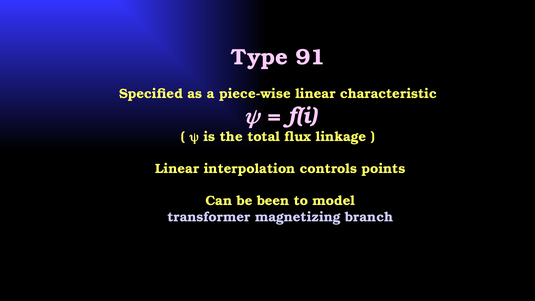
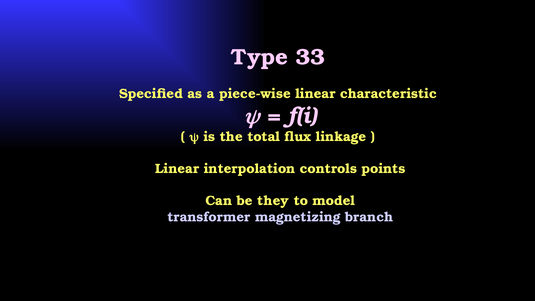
91: 91 -> 33
been: been -> they
